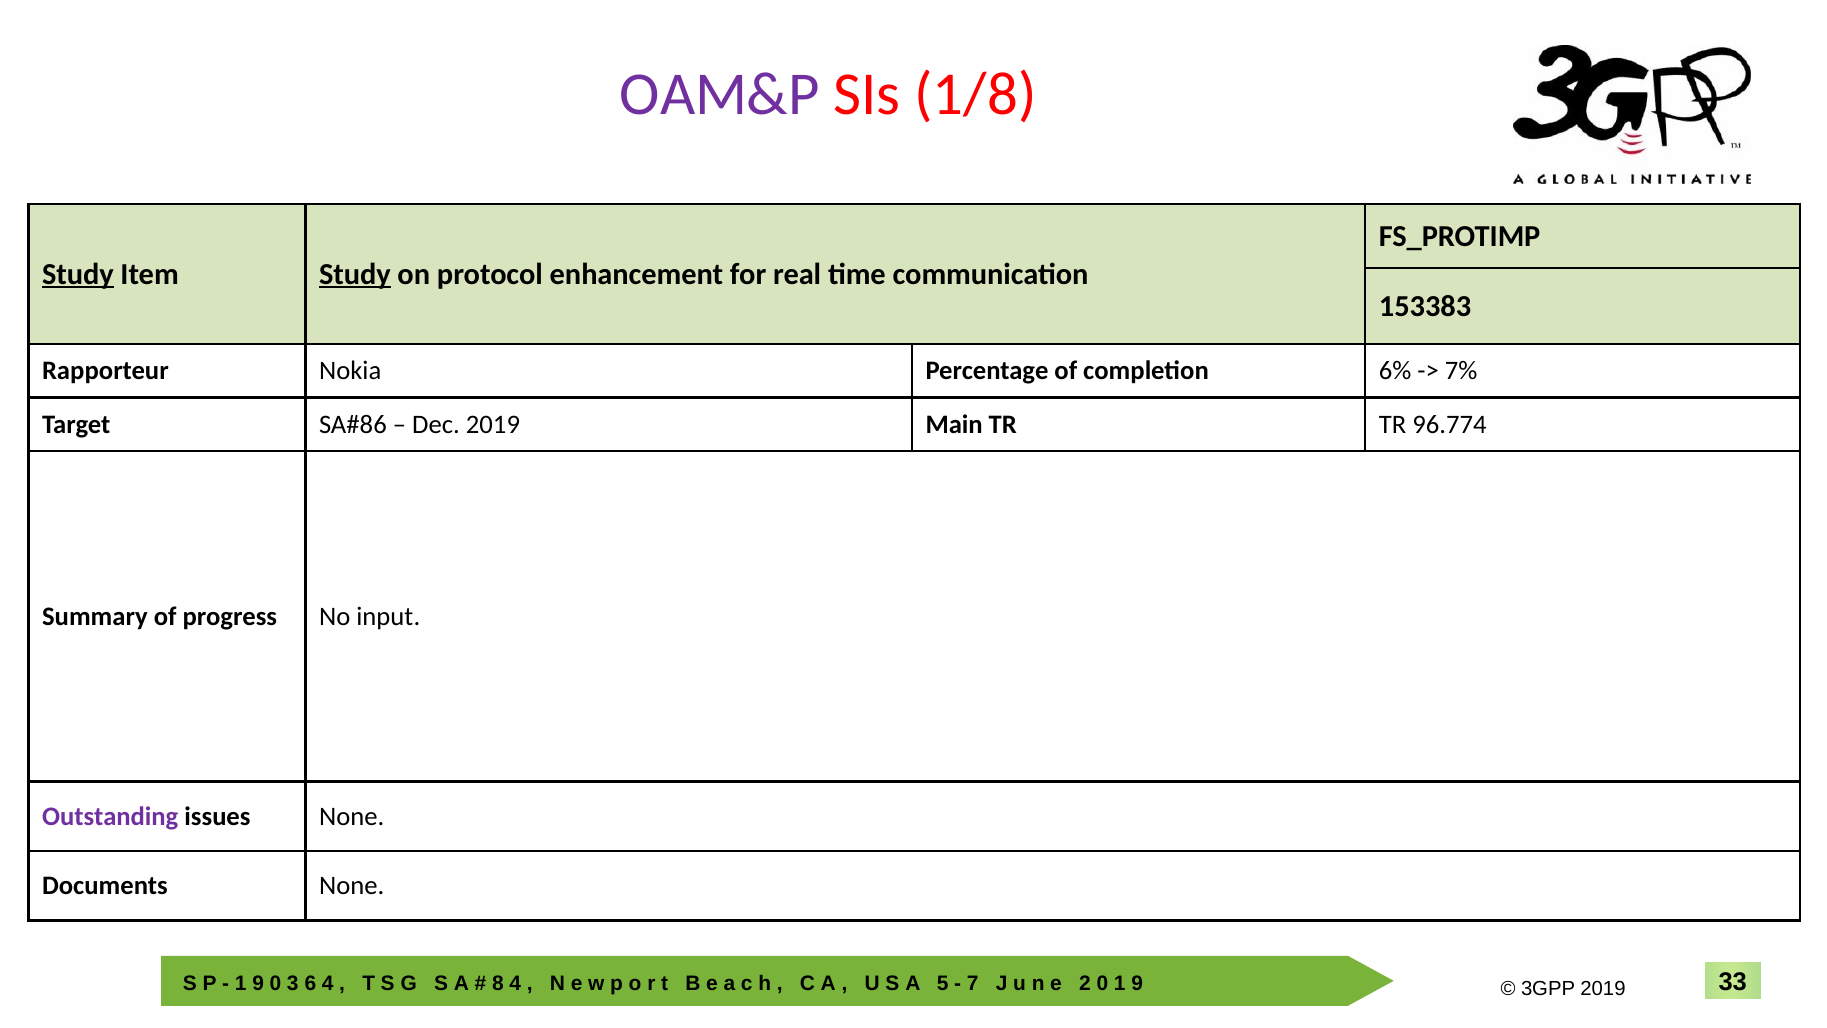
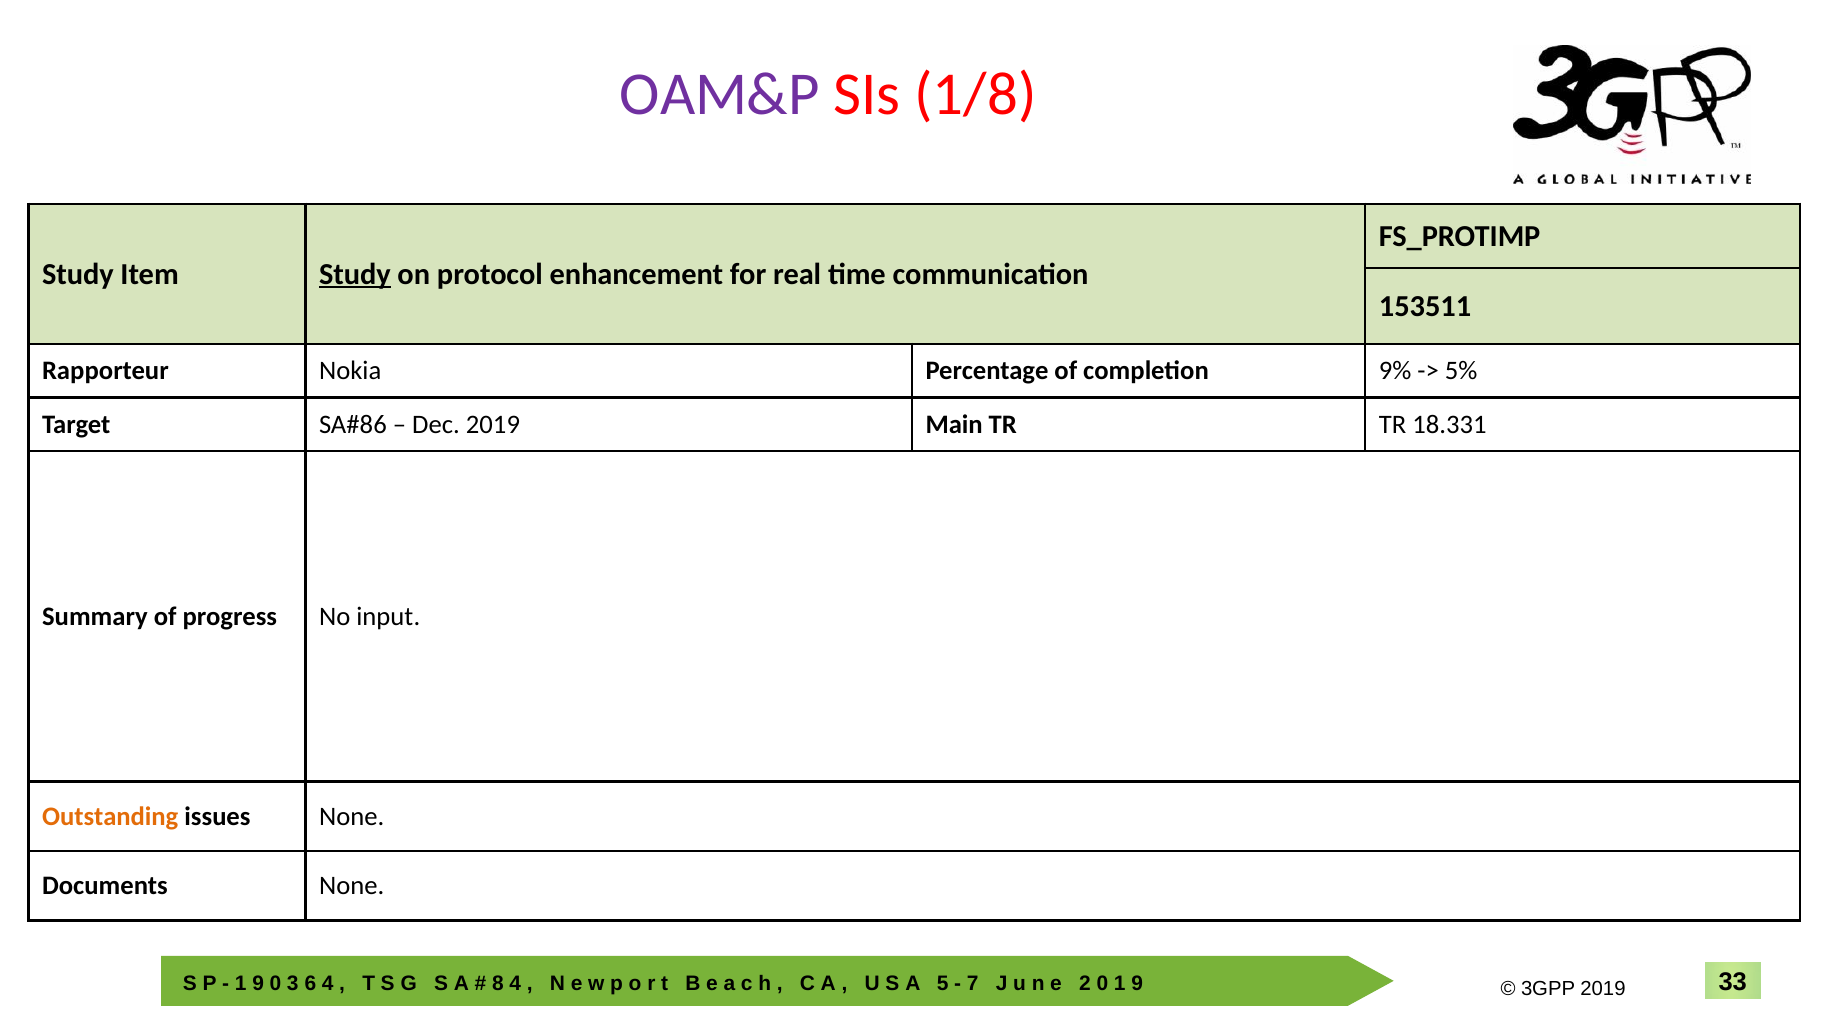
Study at (78, 274) underline: present -> none
153383: 153383 -> 153511
6%: 6% -> 9%
7%: 7% -> 5%
96.774: 96.774 -> 18.331
Outstanding colour: purple -> orange
